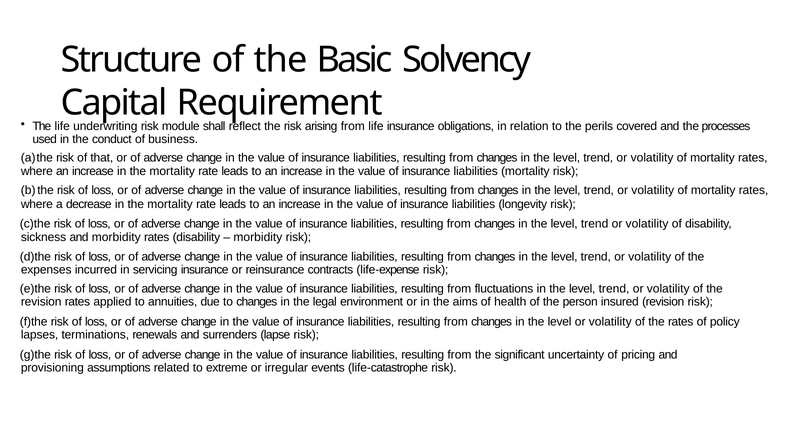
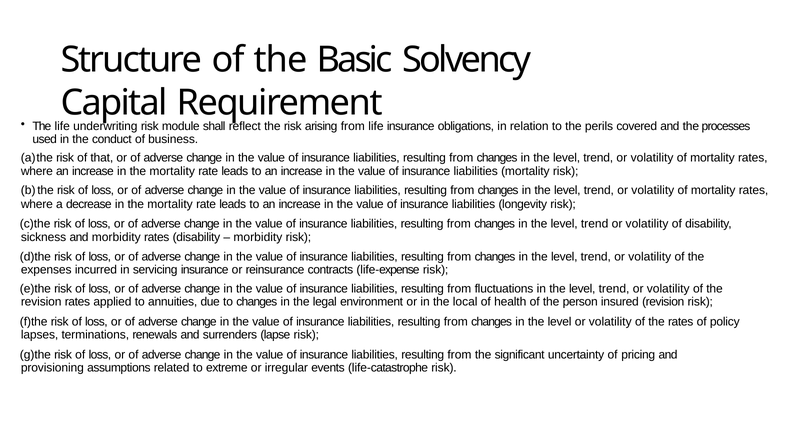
aims: aims -> local
